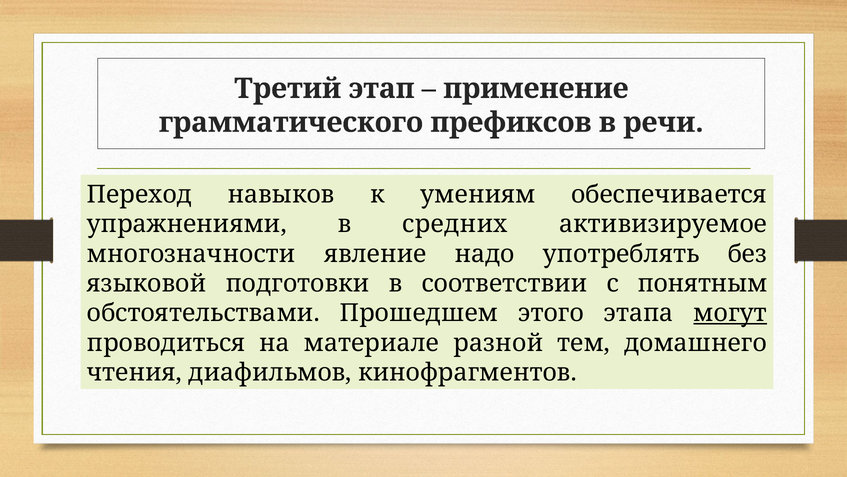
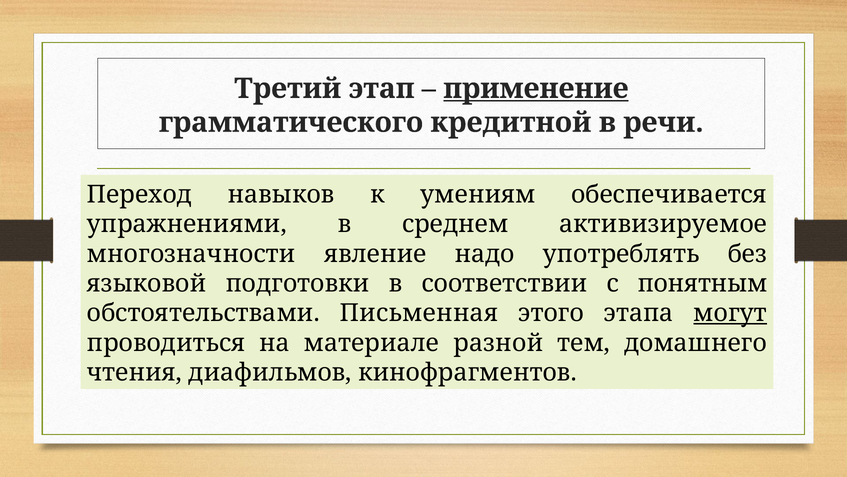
применение underline: none -> present
префиксов: префиксов -> кредитной
средних: средних -> среднем
Прошедшем: Прошедшем -> Письменная
